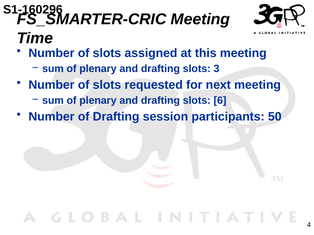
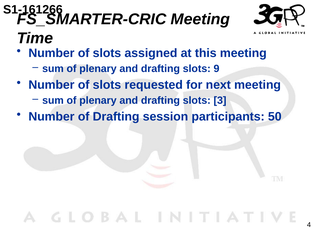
S1-160296: S1-160296 -> S1-161266
3: 3 -> 9
6: 6 -> 3
